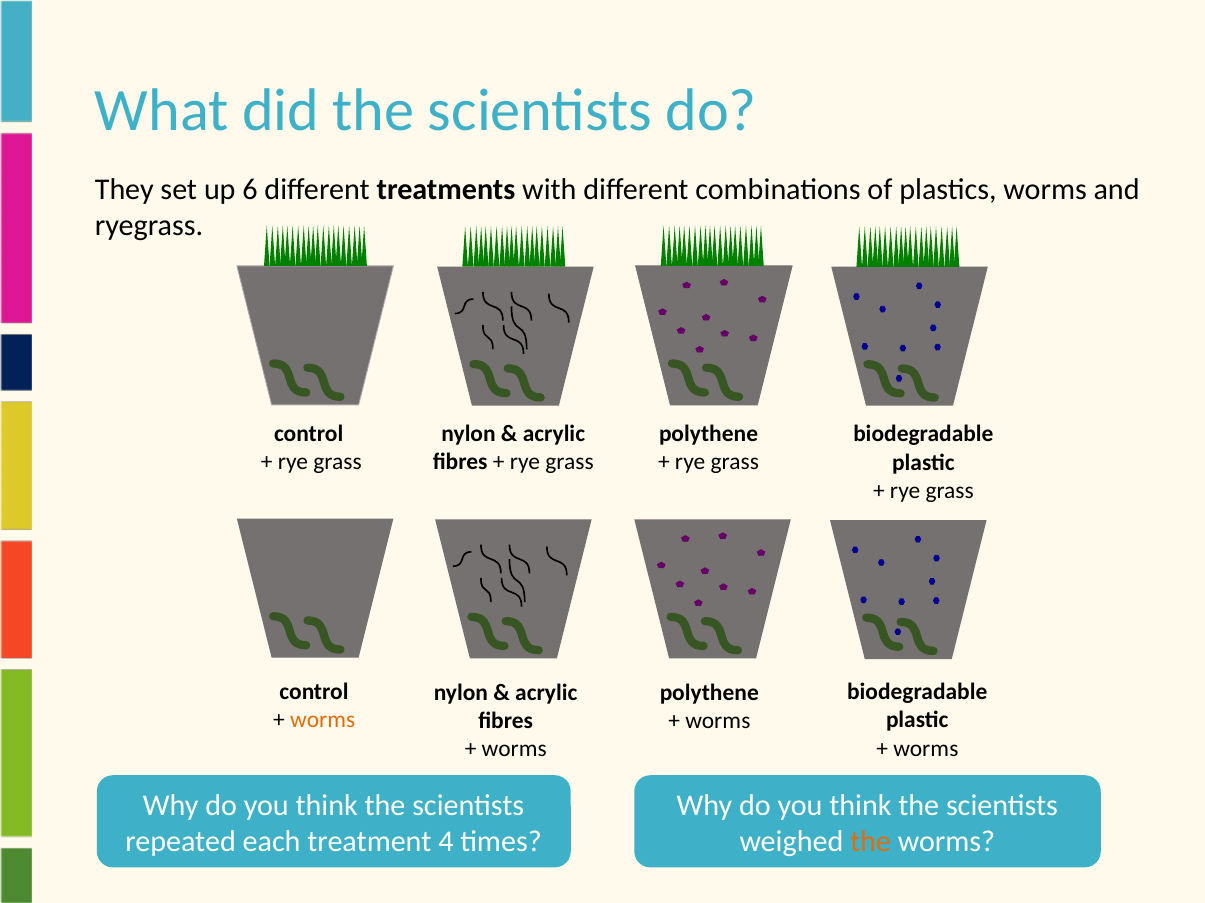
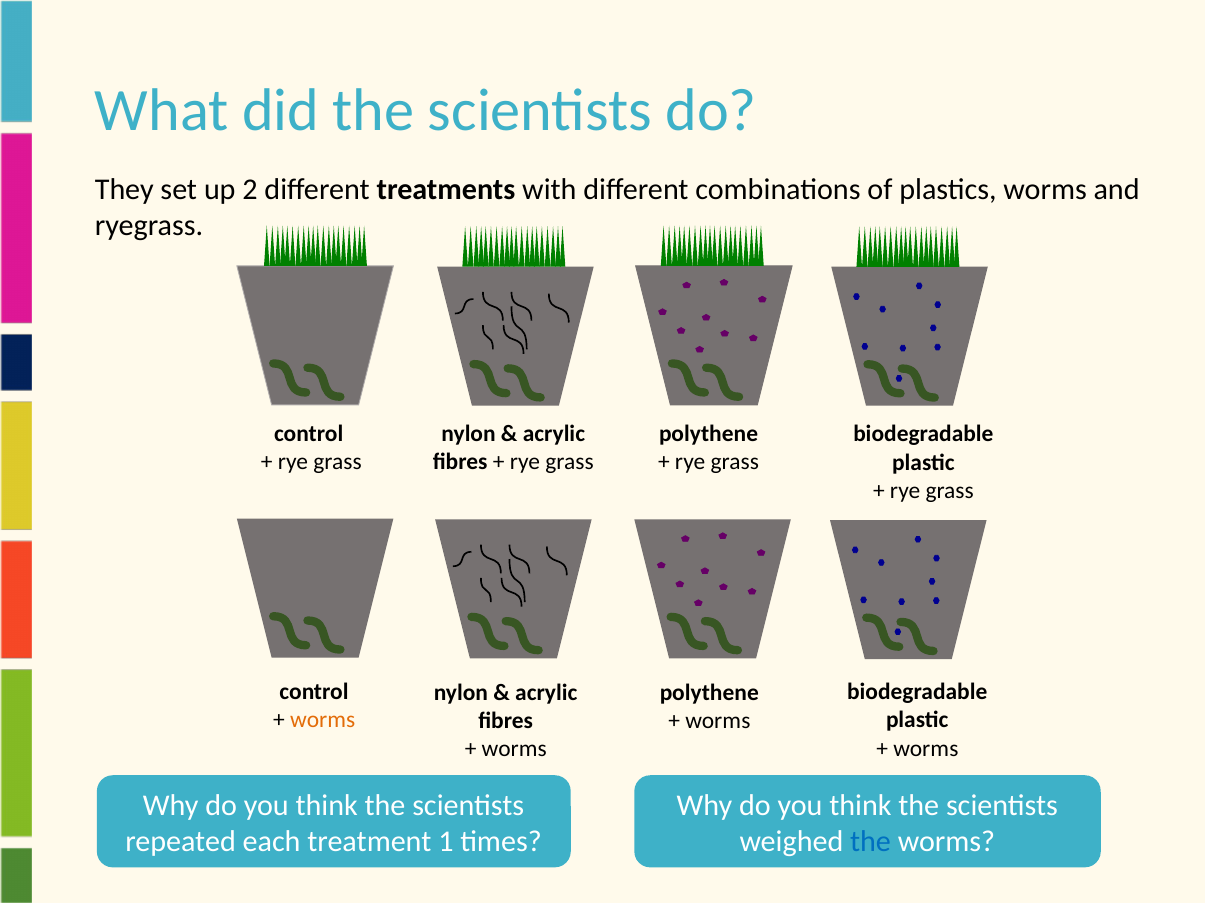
6: 6 -> 2
4: 4 -> 1
the at (871, 842) colour: orange -> blue
